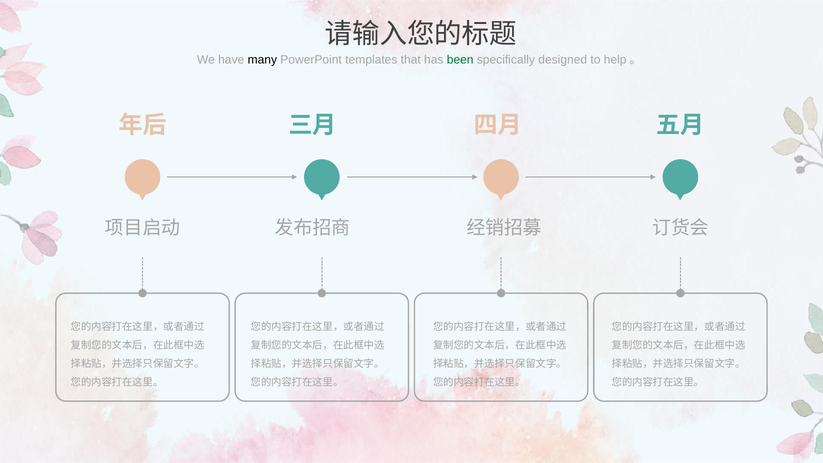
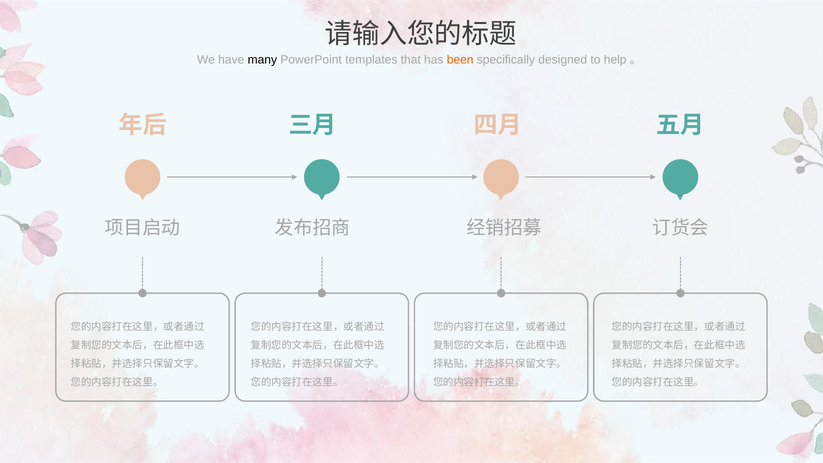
been colour: green -> orange
